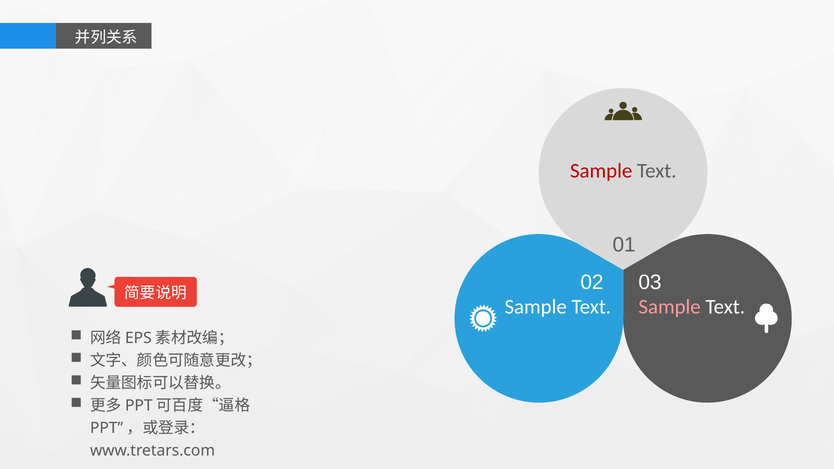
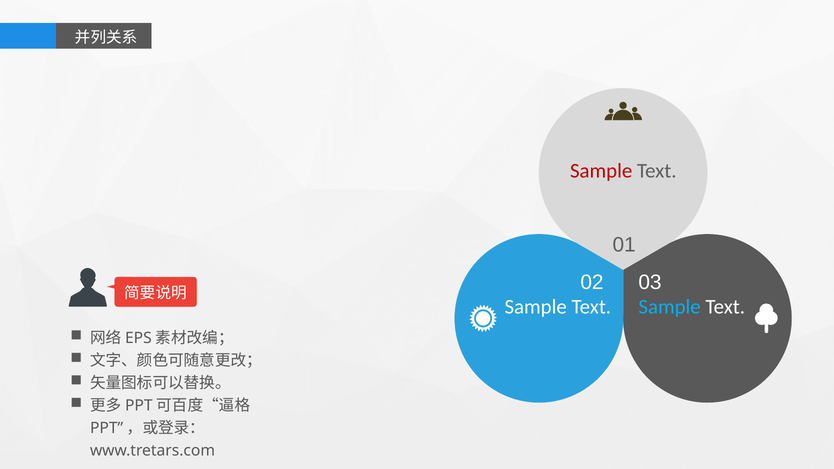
Sample at (670, 307) colour: pink -> light blue
